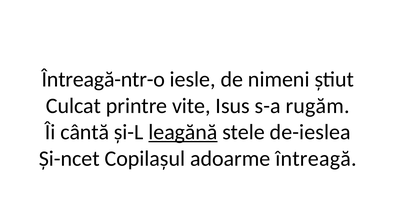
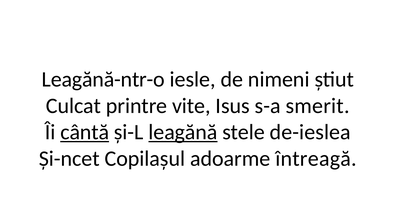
Întreagă-ntr-o: Întreagă-ntr-o -> Leagănă-ntr-o
rugăm: rugăm -> smerit
cântă underline: none -> present
